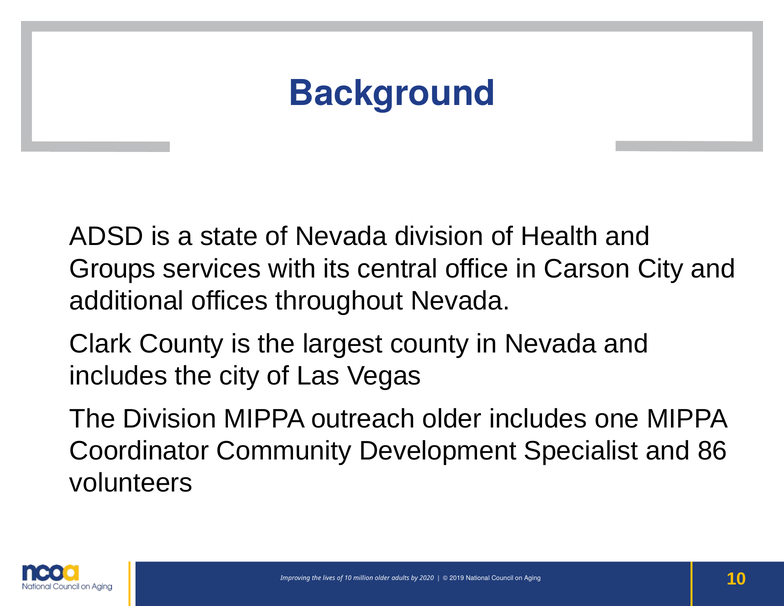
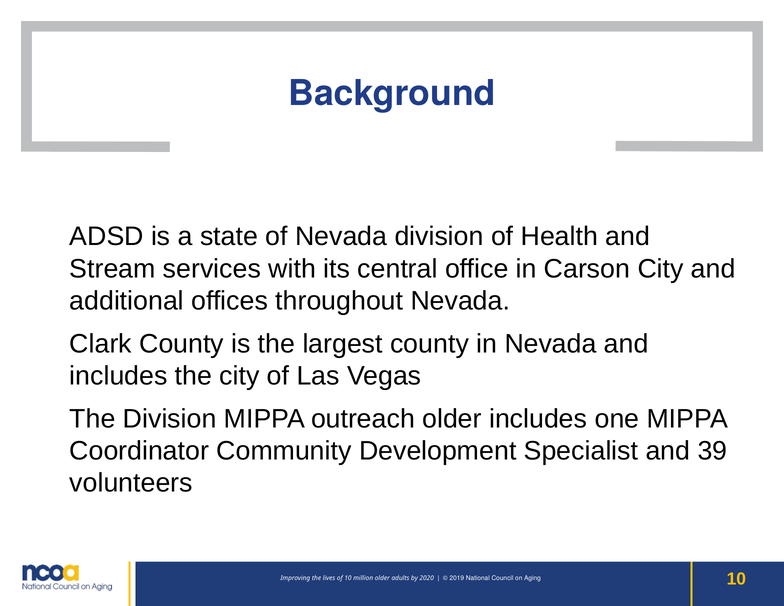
Groups: Groups -> Stream
86: 86 -> 39
